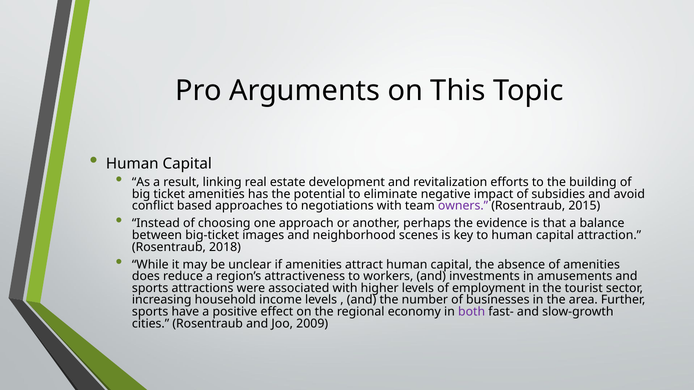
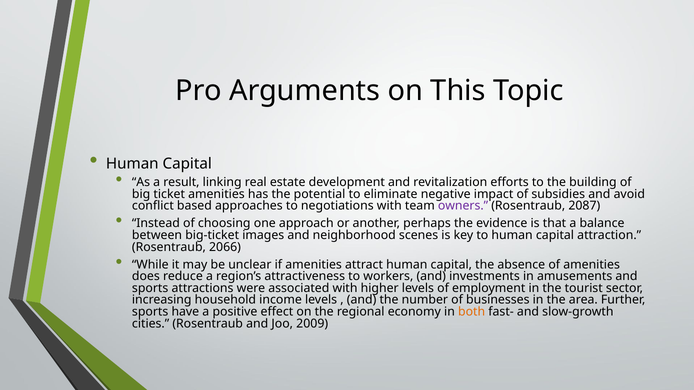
2015: 2015 -> 2087
2018: 2018 -> 2066
both colour: purple -> orange
